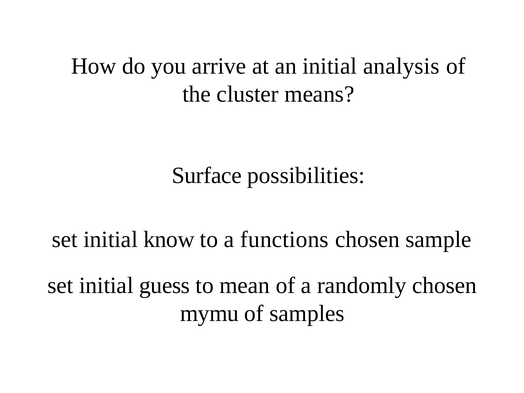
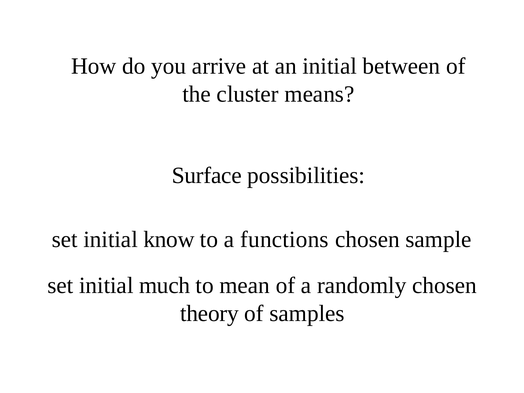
analysis: analysis -> between
guess: guess -> much
mymu: mymu -> theory
